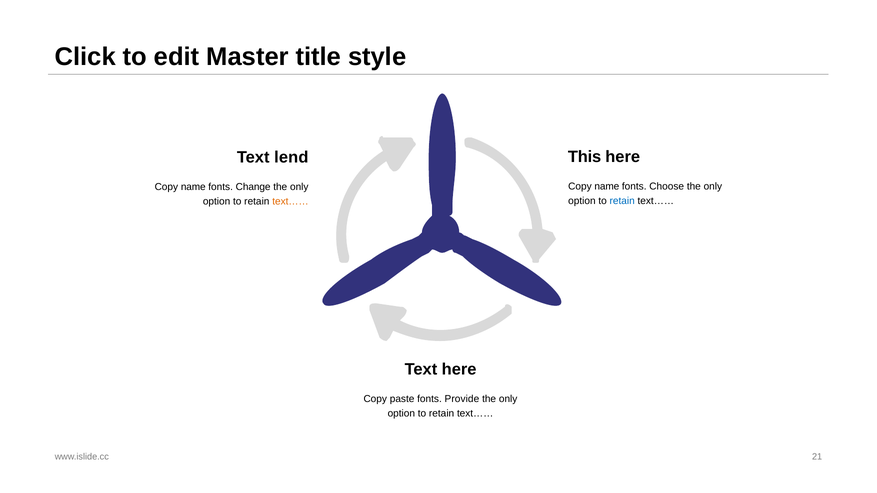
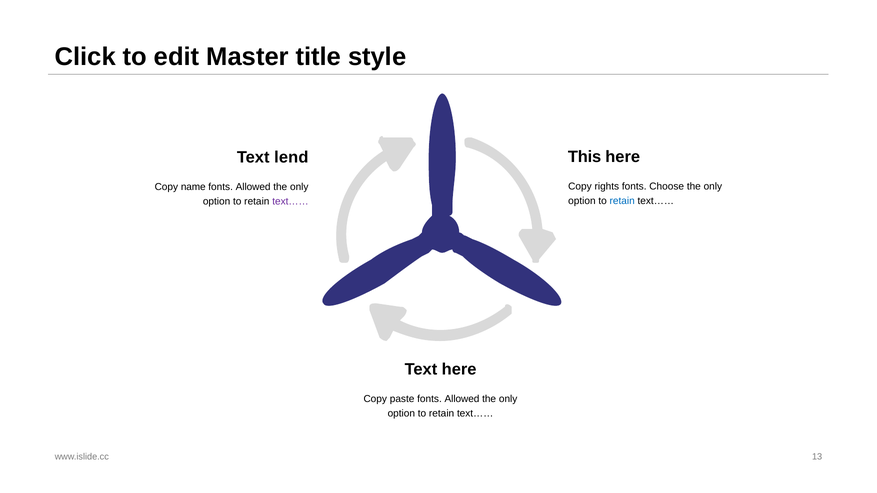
name at (607, 186): name -> rights
Change at (253, 187): Change -> Allowed
text…… at (290, 201) colour: orange -> purple
paste fonts Provide: Provide -> Allowed
21: 21 -> 13
